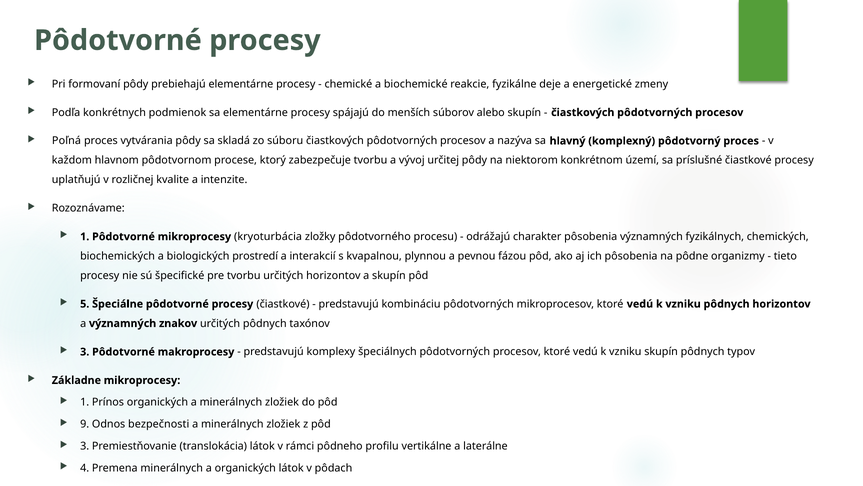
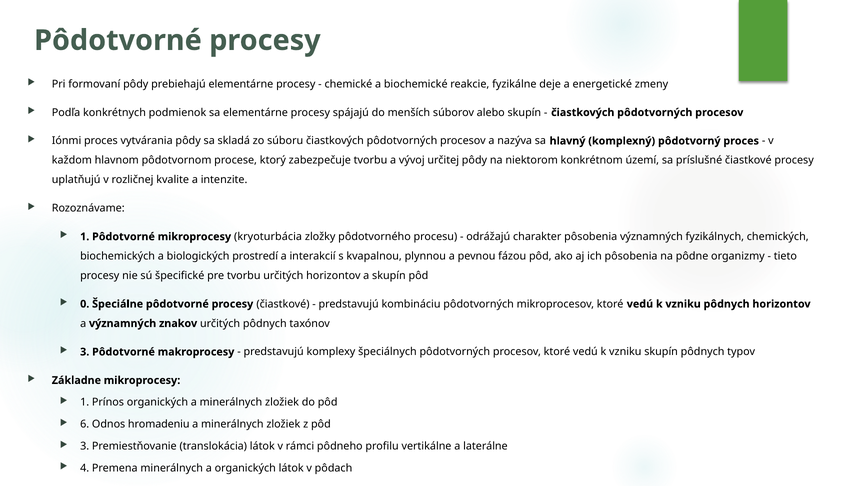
Poľná: Poľná -> Iónmi
5: 5 -> 0
9: 9 -> 6
bezpečnosti: bezpečnosti -> hromadeniu
